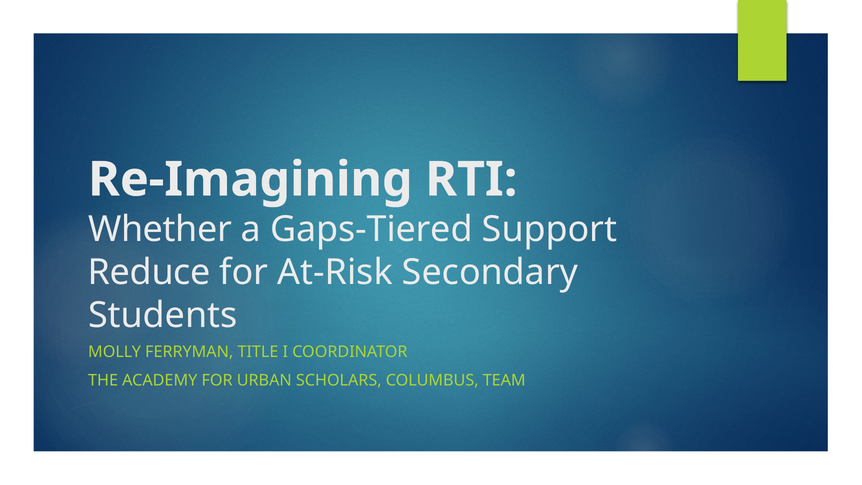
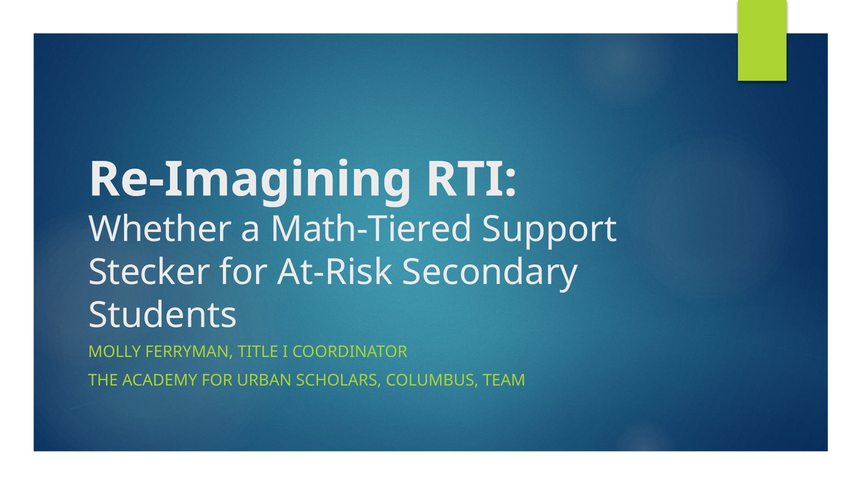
Gaps-Tiered: Gaps-Tiered -> Math-Tiered
Reduce: Reduce -> Stecker
